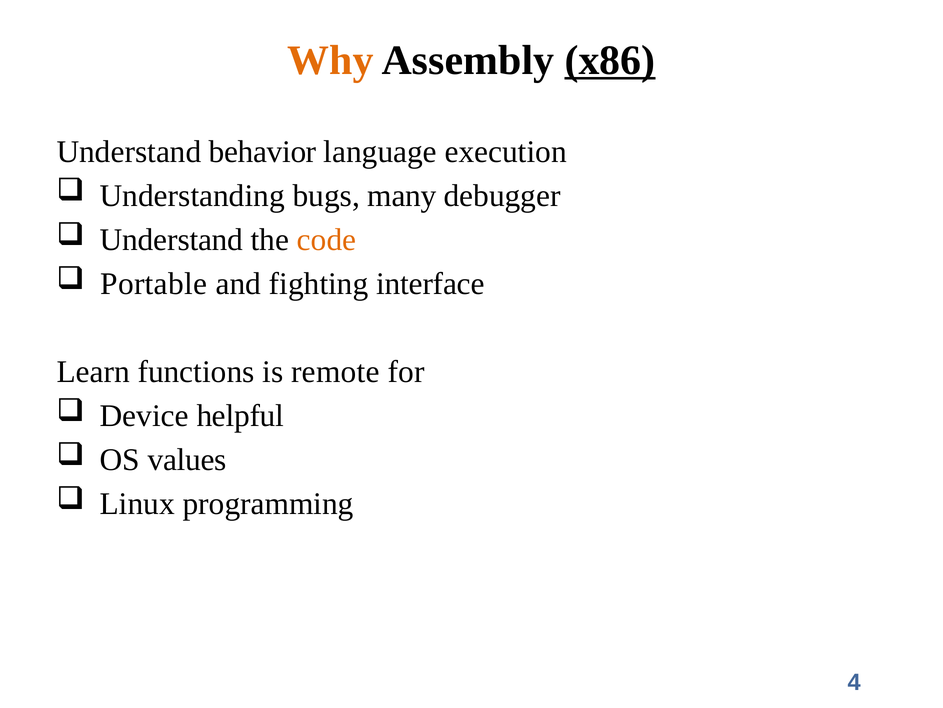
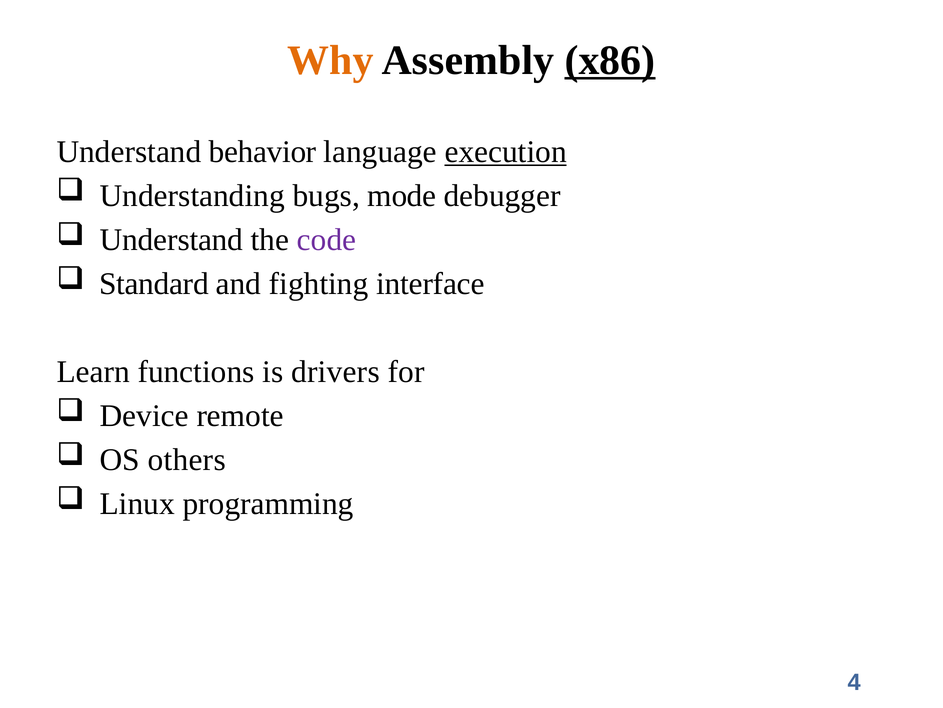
execution underline: none -> present
many: many -> mode
code colour: orange -> purple
Portable: Portable -> Standard
remote: remote -> drivers
helpful: helpful -> remote
values: values -> others
